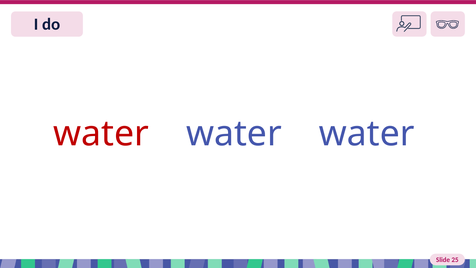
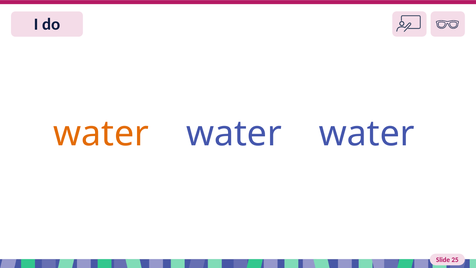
water at (101, 133) colour: red -> orange
